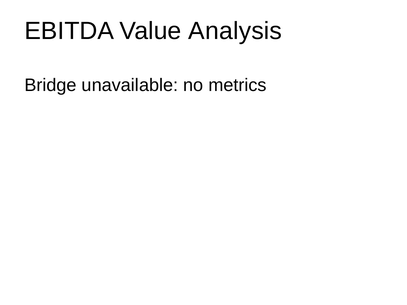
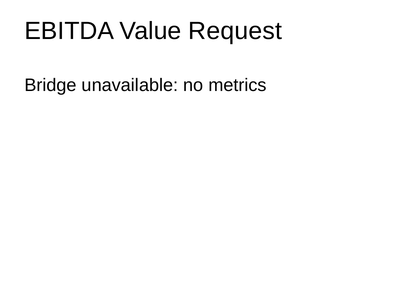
Analysis: Analysis -> Request
